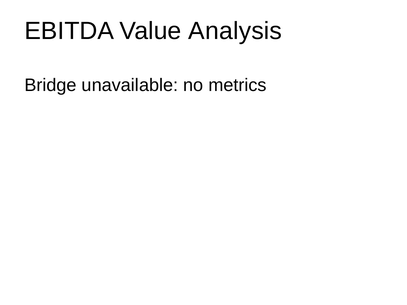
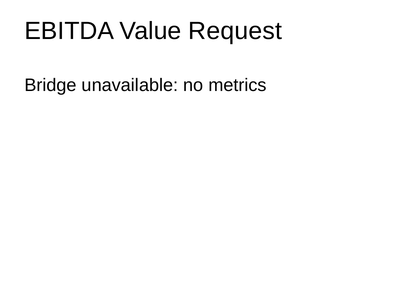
Analysis: Analysis -> Request
